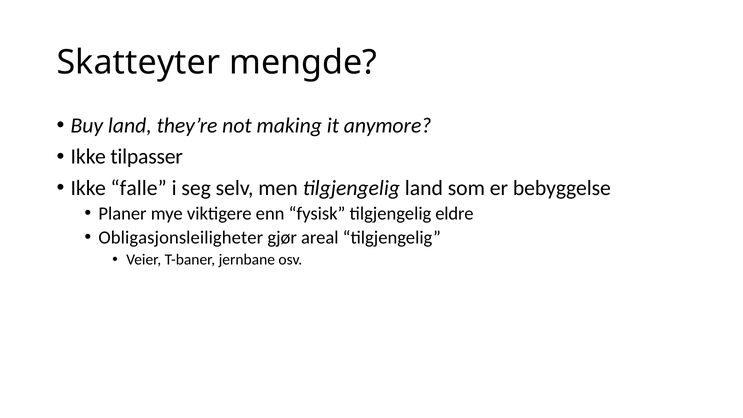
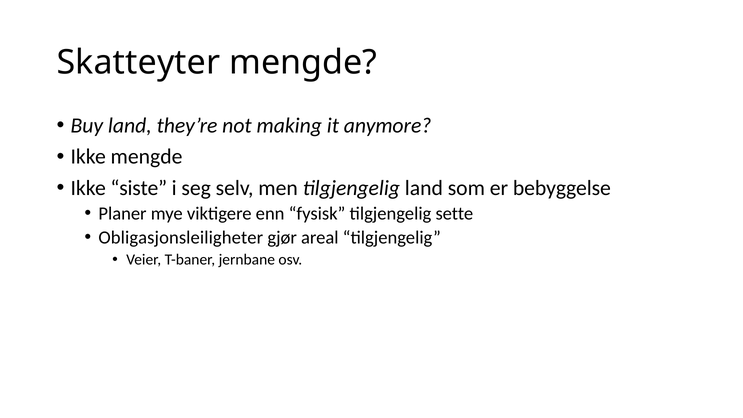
Ikke tilpasser: tilpasser -> mengde
falle: falle -> siste
eldre: eldre -> sette
